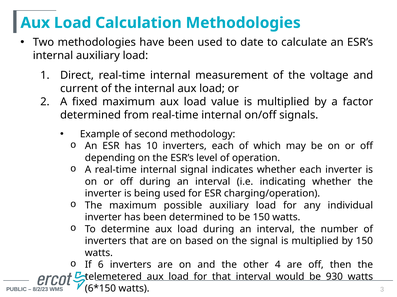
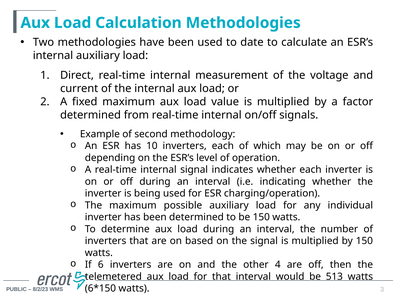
930: 930 -> 513
